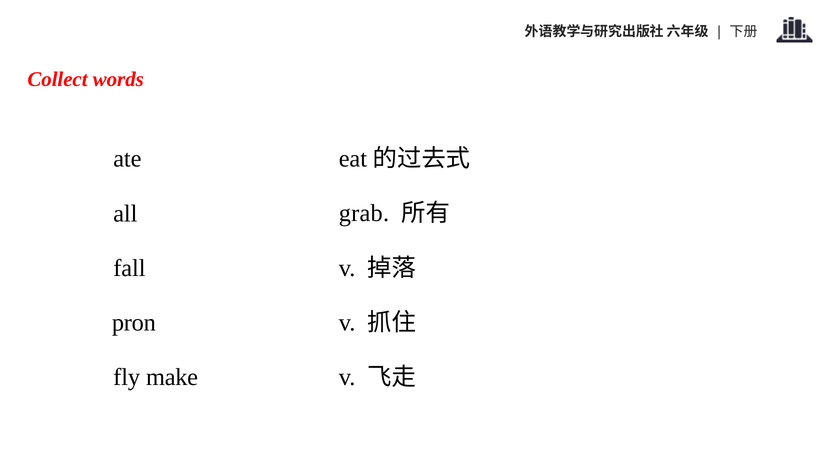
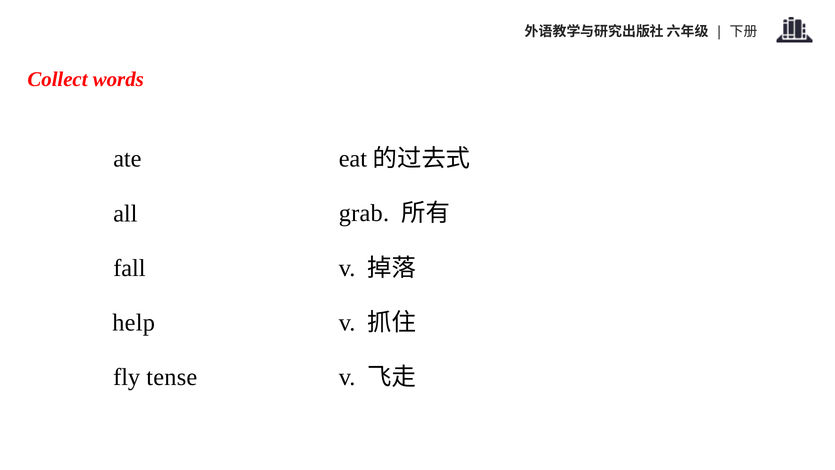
pron: pron -> help
make: make -> tense
